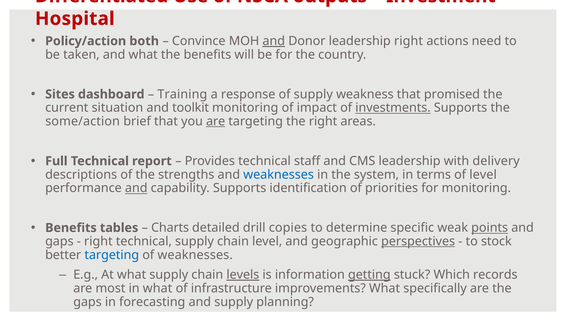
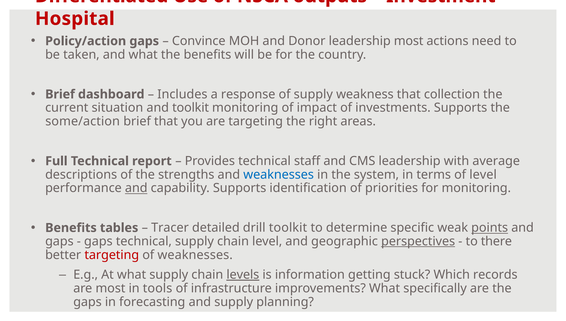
Policy/action both: both -> gaps
and at (274, 41) underline: present -> none
leadership right: right -> most
Sites at (60, 94): Sites -> Brief
Training: Training -> Includes
promised: promised -> collection
investments underline: present -> none
are at (216, 121) underline: present -> none
delivery: delivery -> average
Charts: Charts -> Tracer
drill copies: copies -> toolkit
right at (98, 241): right -> gaps
stock: stock -> there
targeting at (112, 255) colour: blue -> red
getting underline: present -> none
in what: what -> tools
